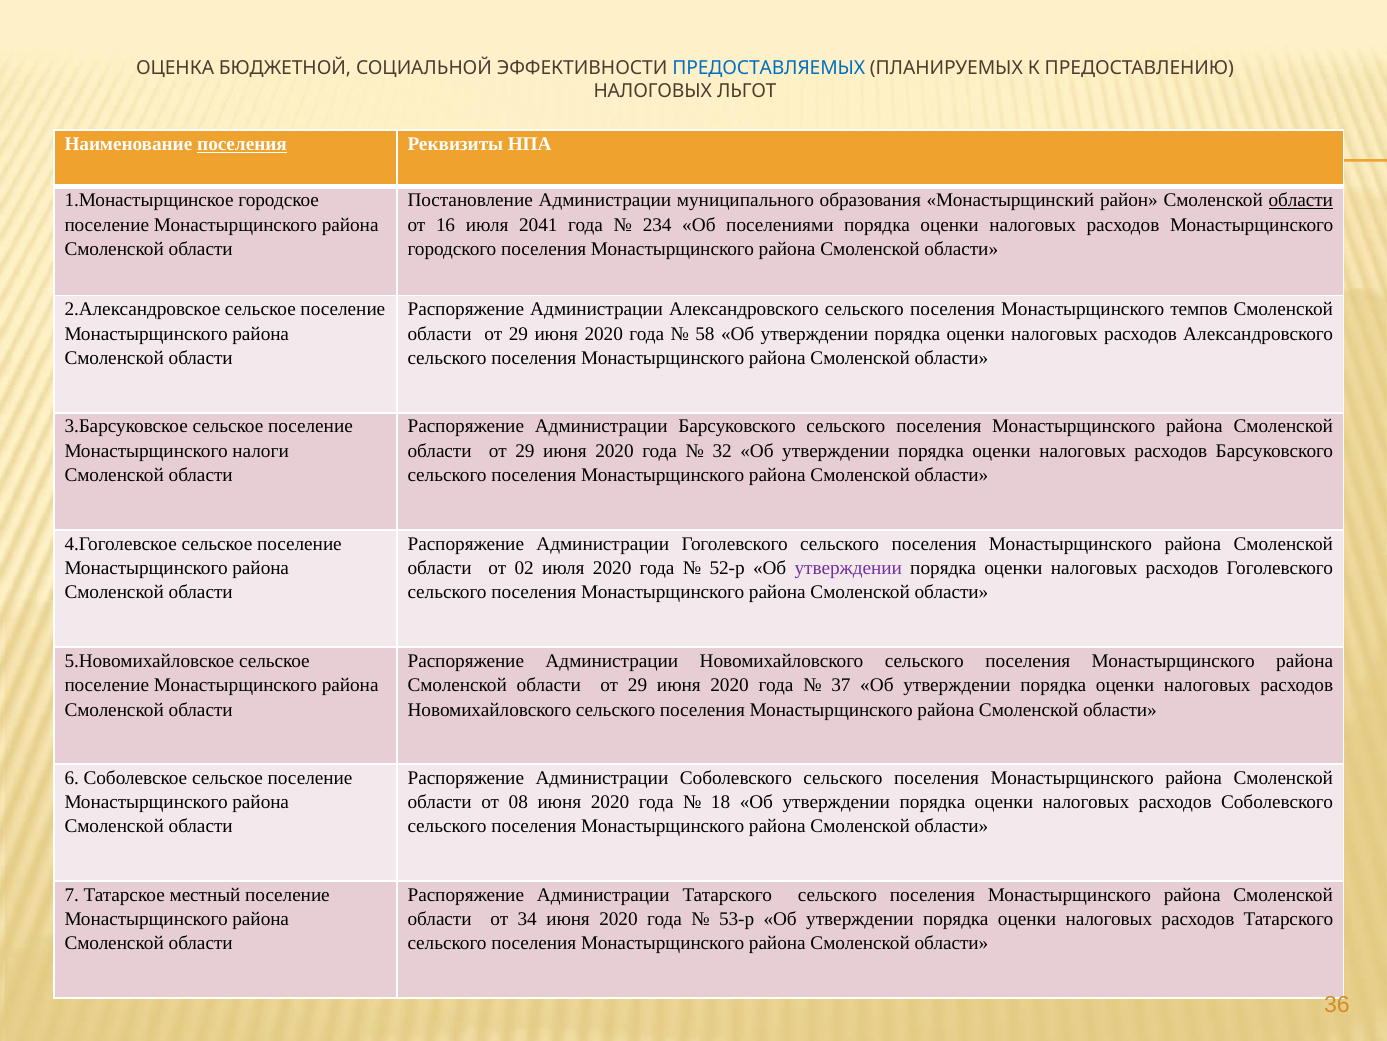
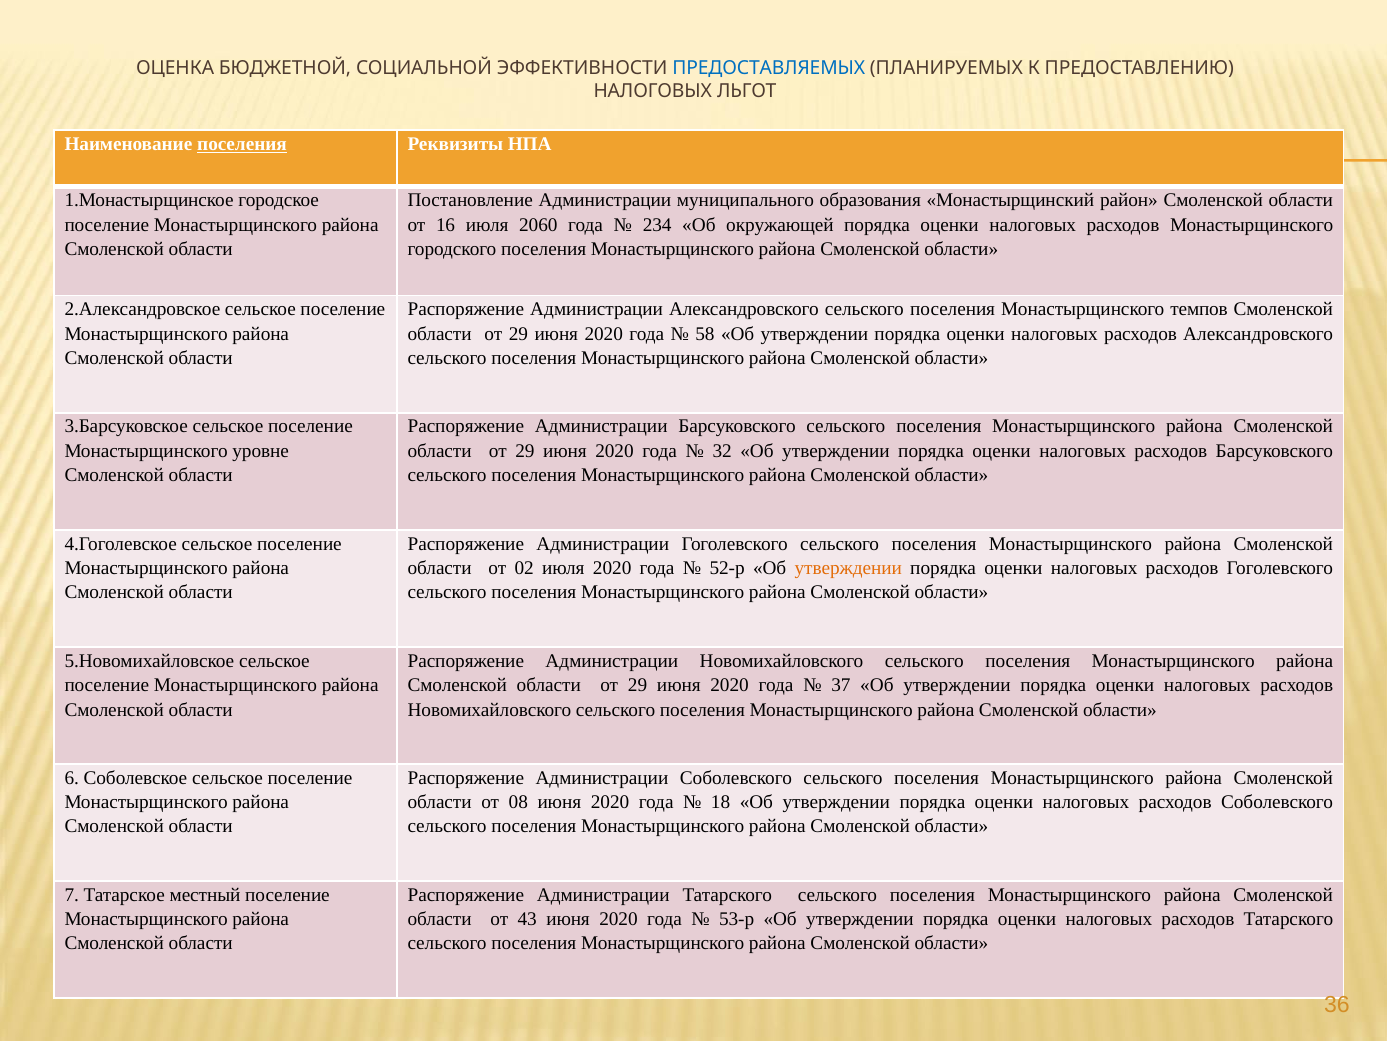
области at (1301, 200) underline: present -> none
2041: 2041 -> 2060
поселениями: поселениями -> окружающей
налоги: налоги -> уровне
утверждении at (848, 568) colour: purple -> orange
34: 34 -> 43
